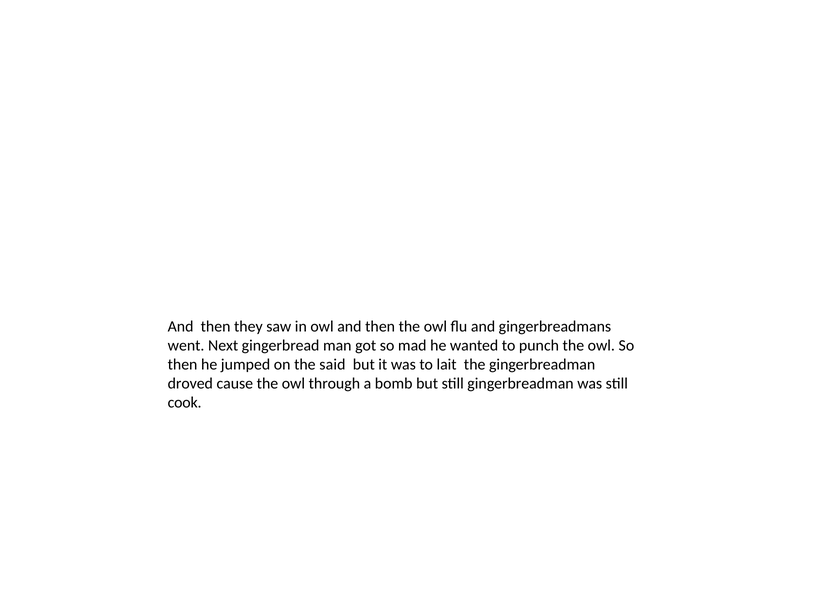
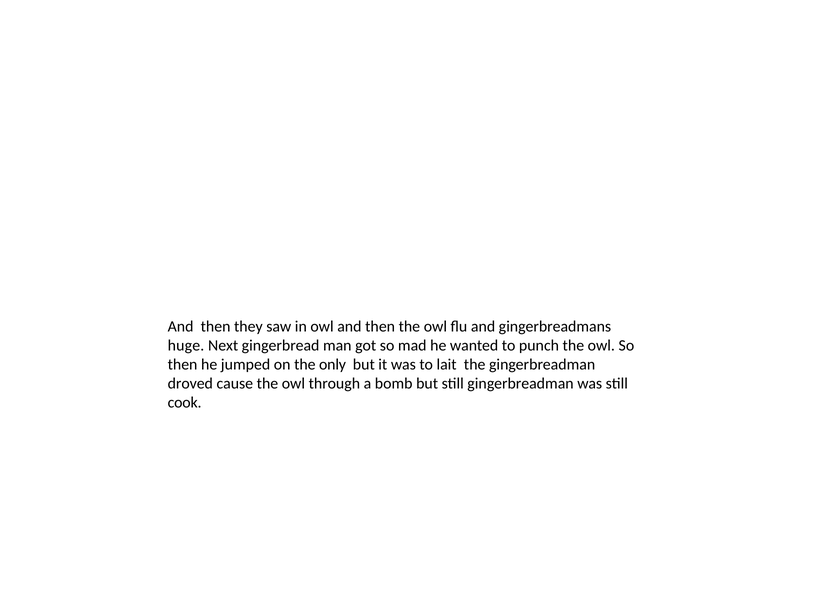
went: went -> huge
said: said -> only
